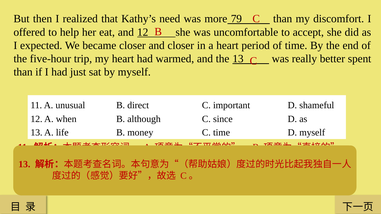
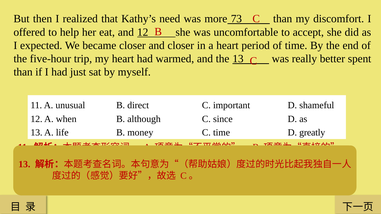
79: 79 -> 73
D myself: myself -> greatly
